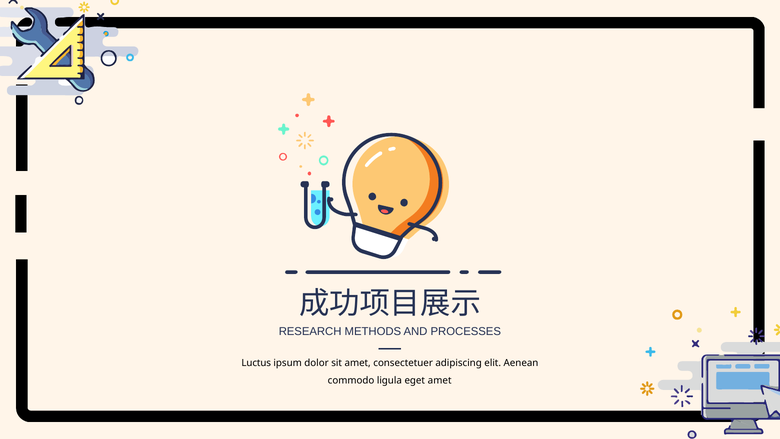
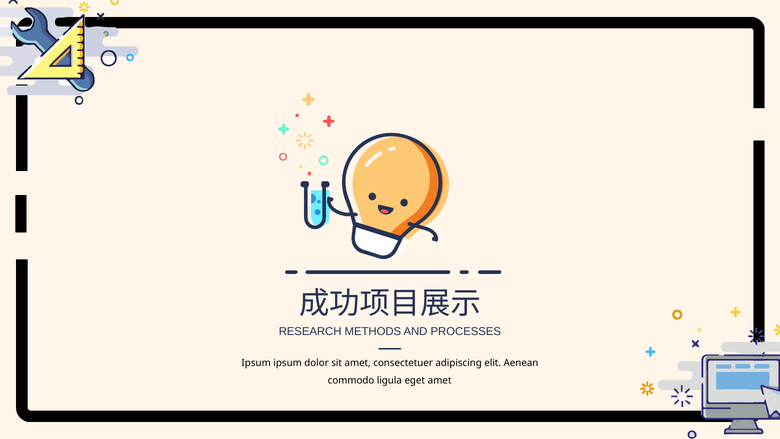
Luctus at (256, 363): Luctus -> Ipsum
